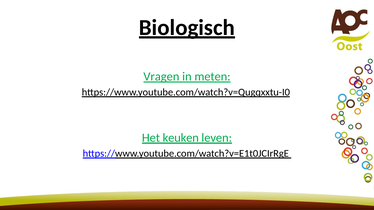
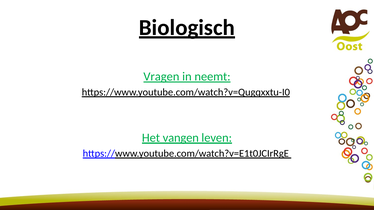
meten: meten -> neemt
keuken: keuken -> vangen
